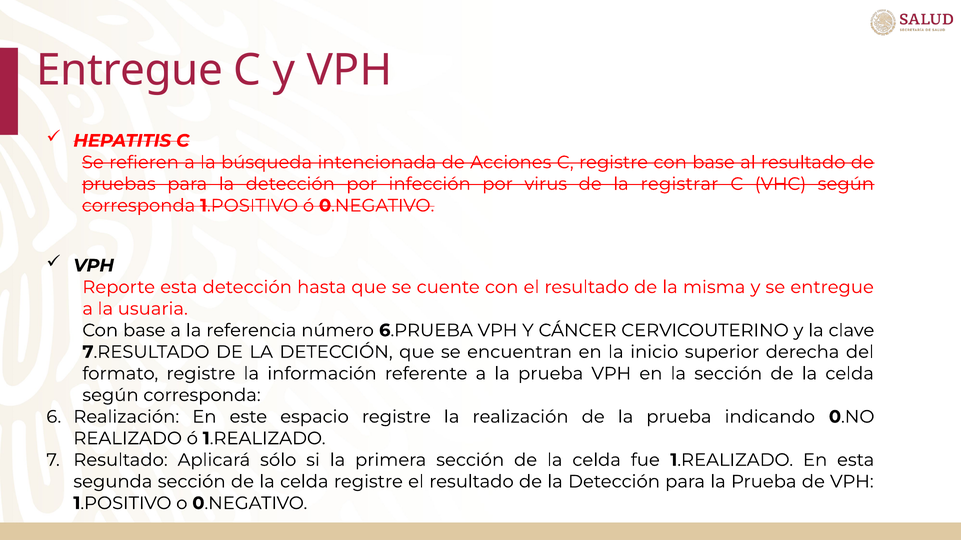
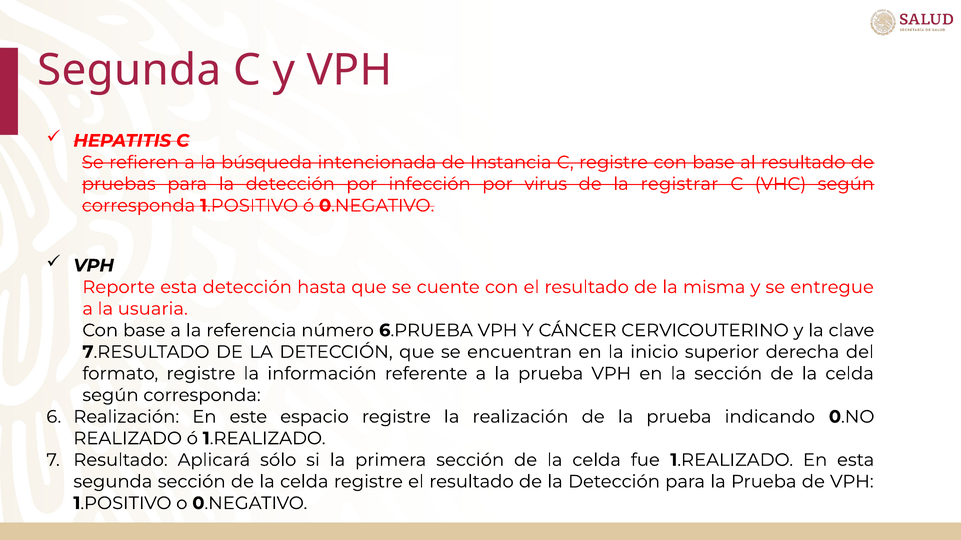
Entregue at (130, 70): Entregue -> Segunda
Acciones: Acciones -> Instancia
